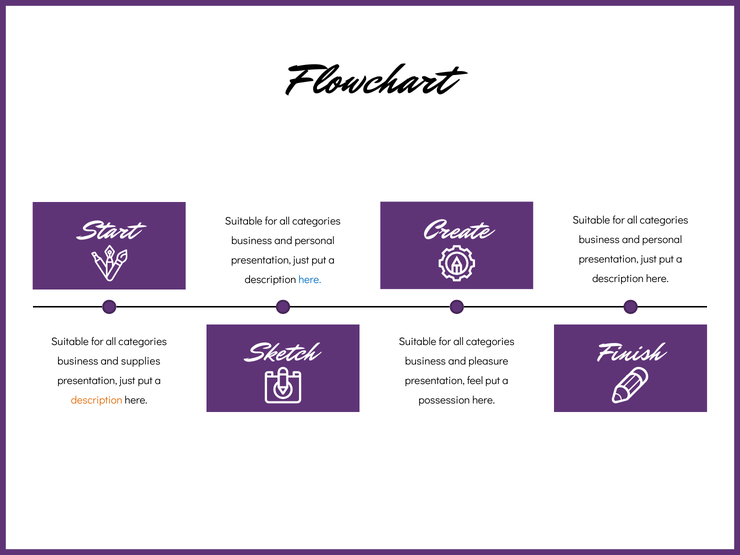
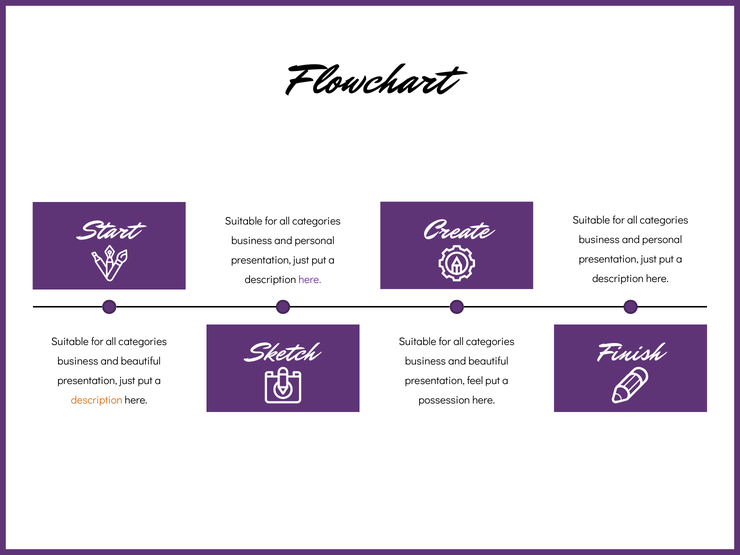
here at (310, 280) colour: blue -> purple
supplies at (141, 361): supplies -> beautiful
pleasure at (488, 361): pleasure -> beautiful
